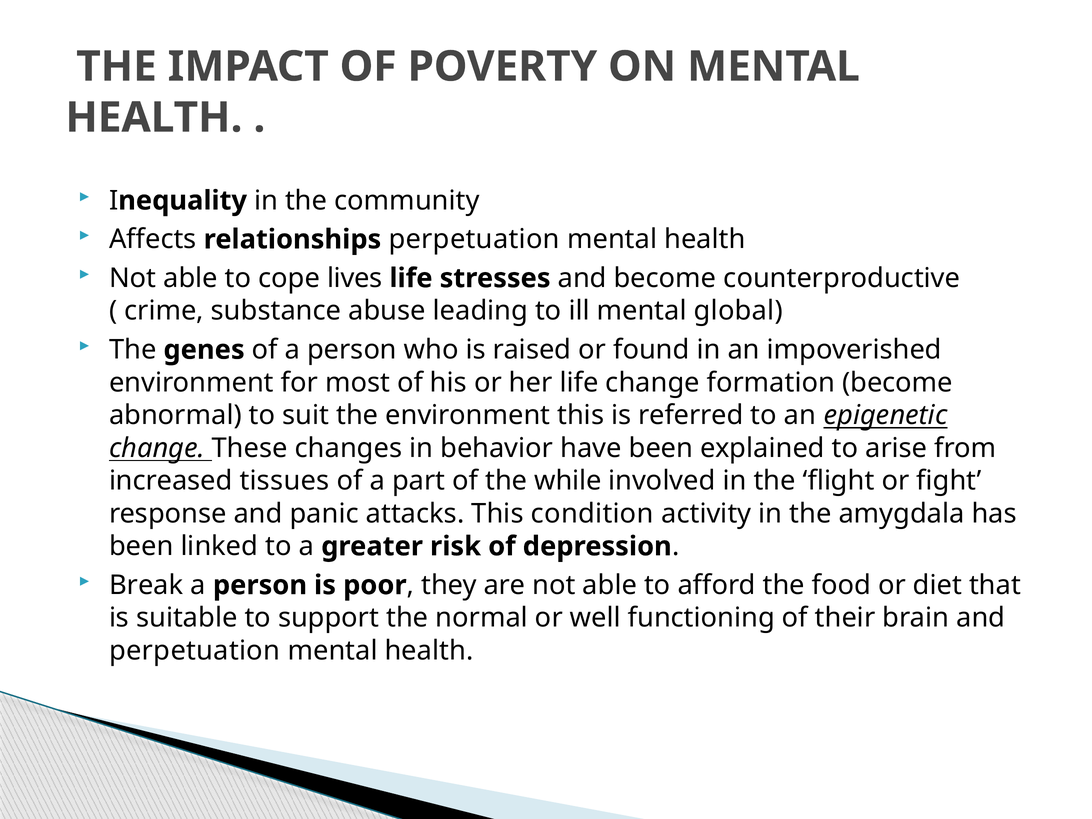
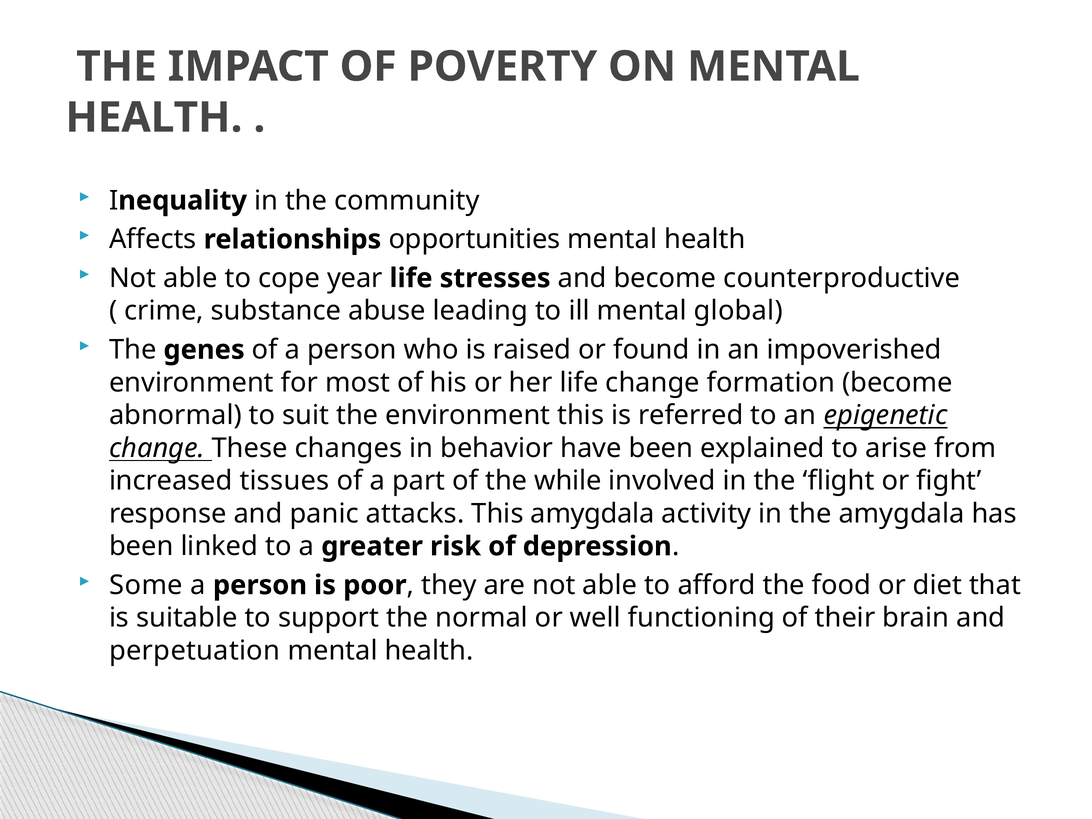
relationships perpetuation: perpetuation -> opportunities
lives: lives -> year
This condition: condition -> amygdala
Break: Break -> Some
